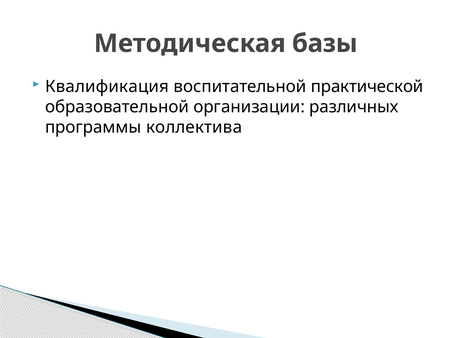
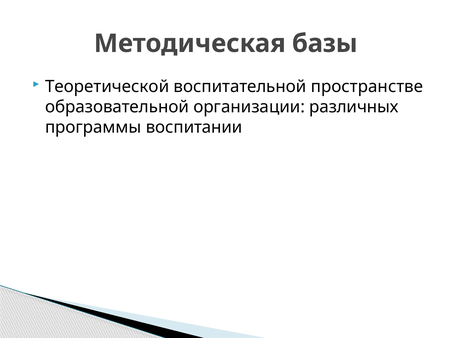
Квалификация: Квалификация -> Теоретической
практической: практической -> пространстве
коллектива: коллектива -> воспитании
